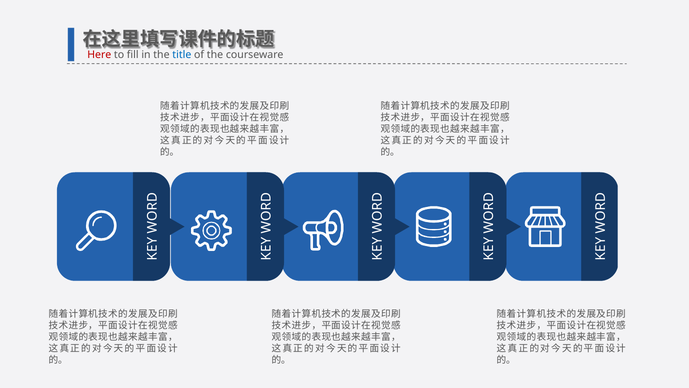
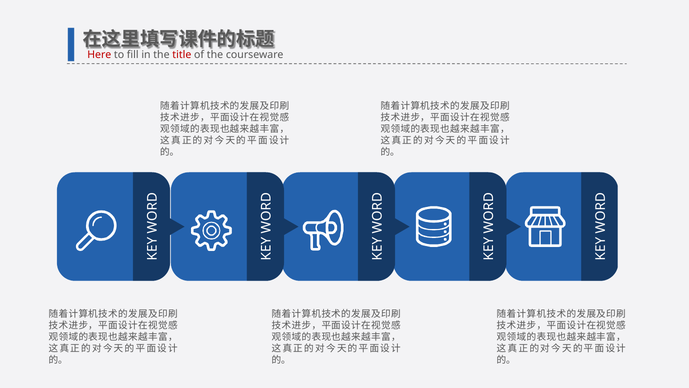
title colour: blue -> red
